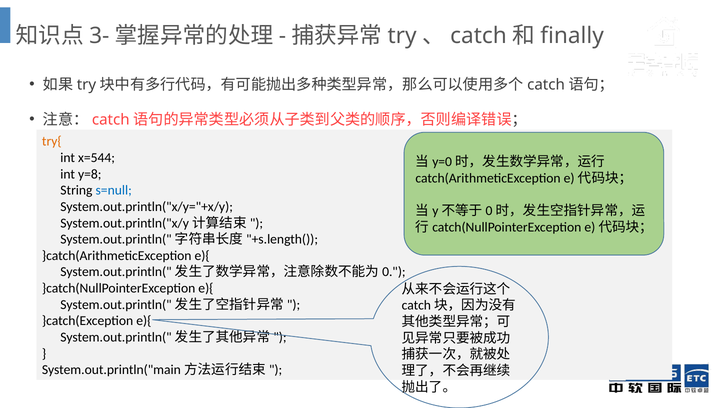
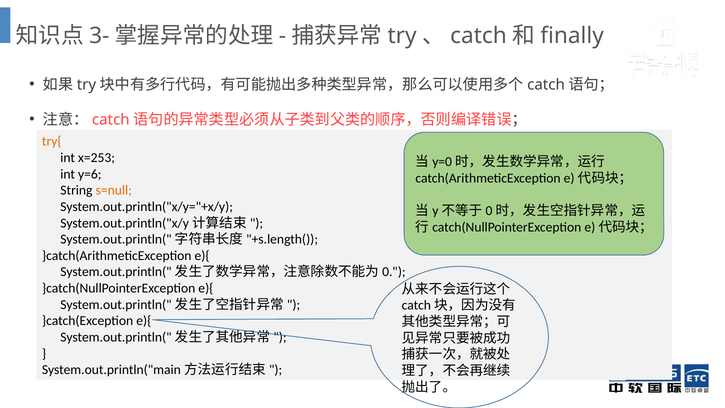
x=544: x=544 -> x=253
y=8: y=8 -> y=6
s=null colour: blue -> orange
